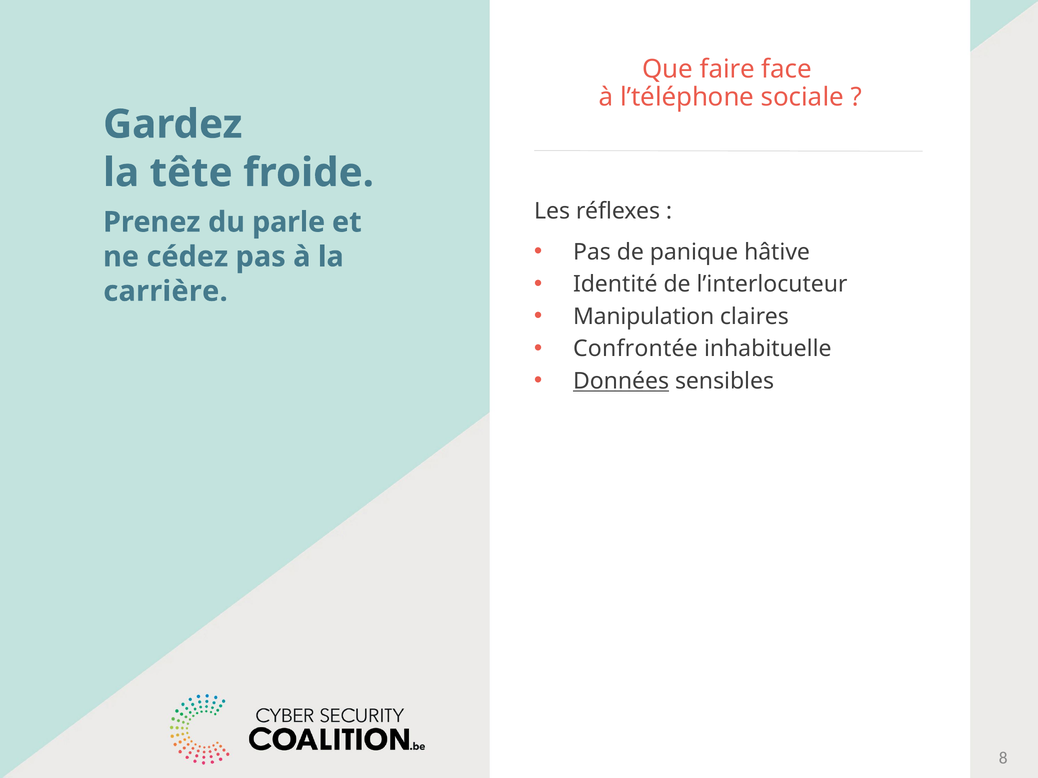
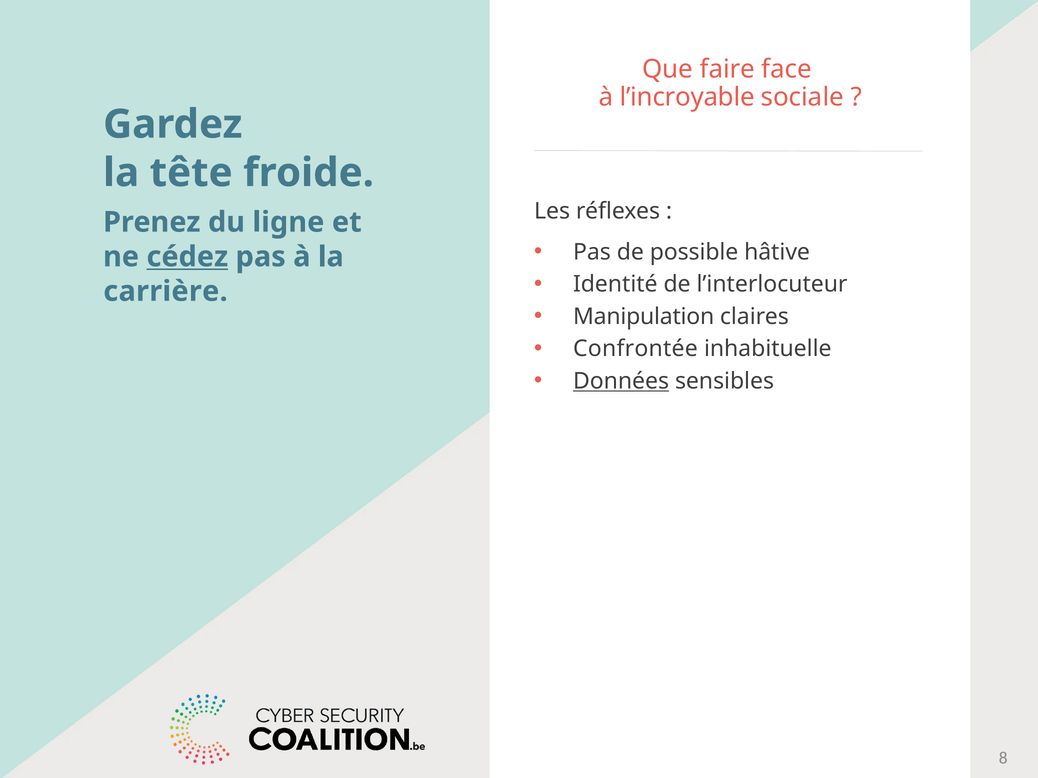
l’téléphone: l’téléphone -> l’incroyable
parle: parle -> ligne
panique: panique -> possible
cédez underline: none -> present
